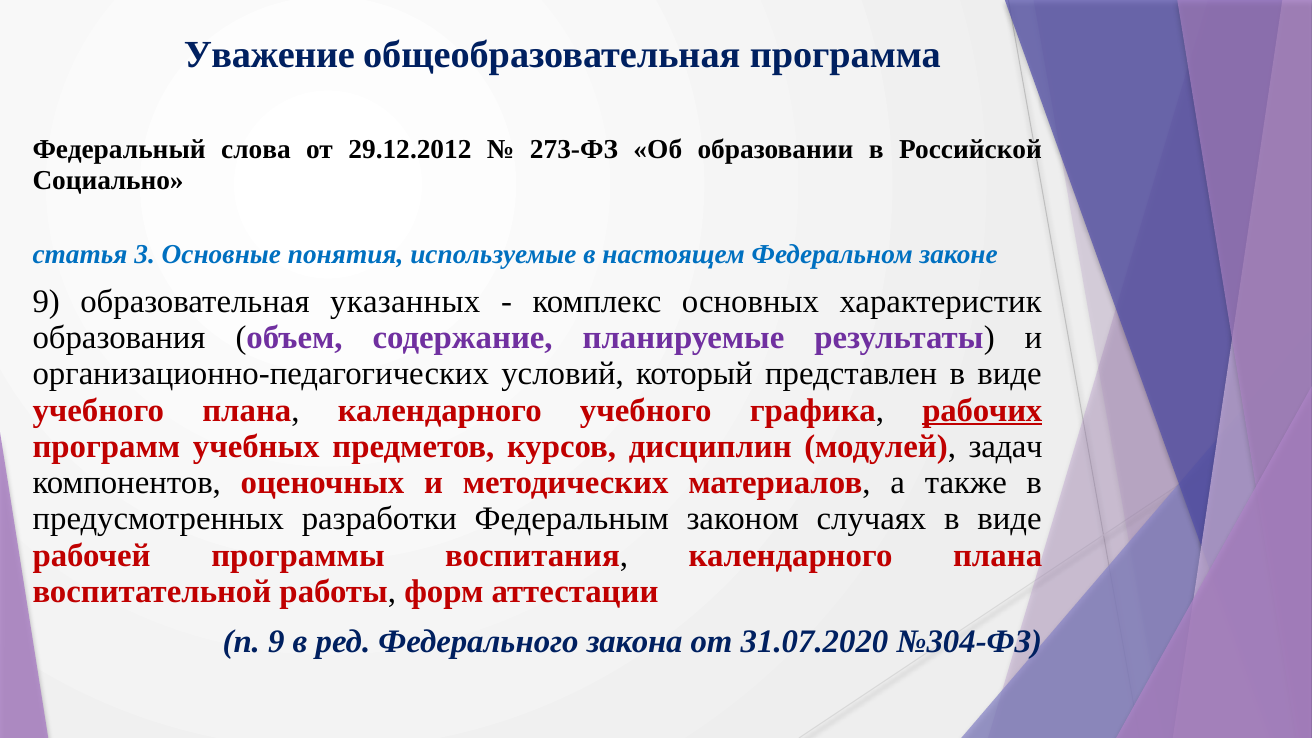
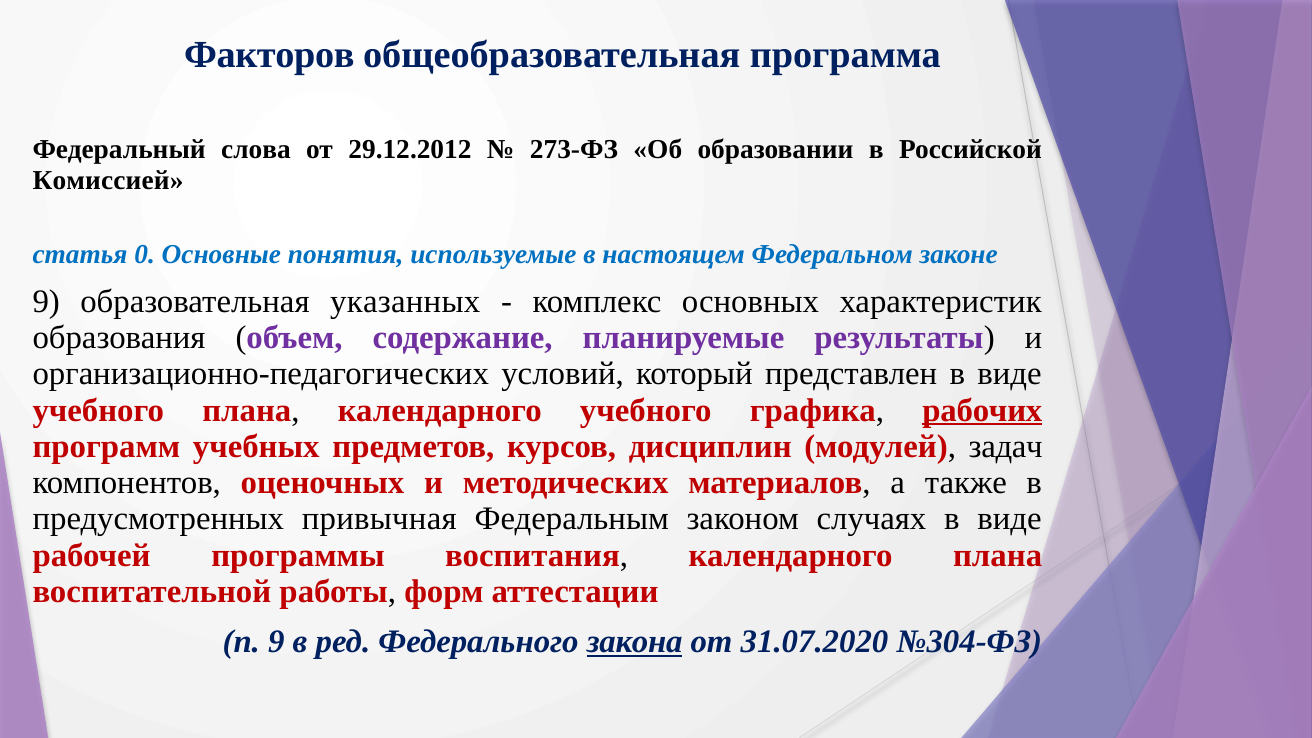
Уважение: Уважение -> Факторов
Социально: Социально -> Комиссией
3: 3 -> 0
разработки: разработки -> привычная
закона underline: none -> present
